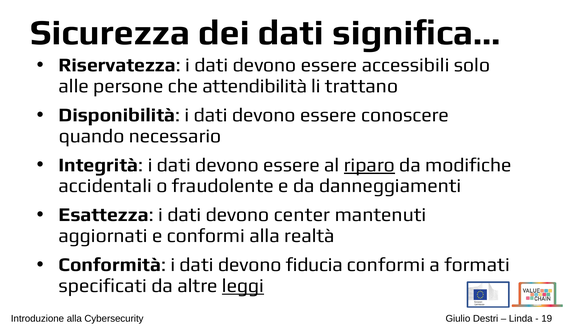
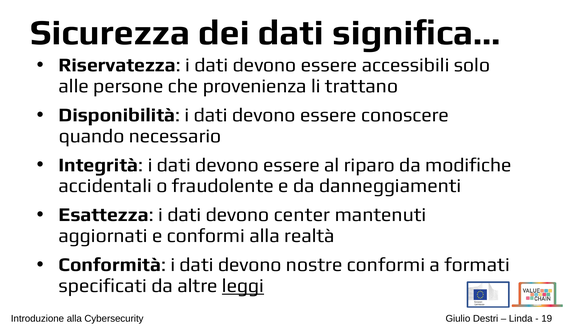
attendibilità: attendibilità -> provenienza
riparo underline: present -> none
fiducia: fiducia -> nostre
